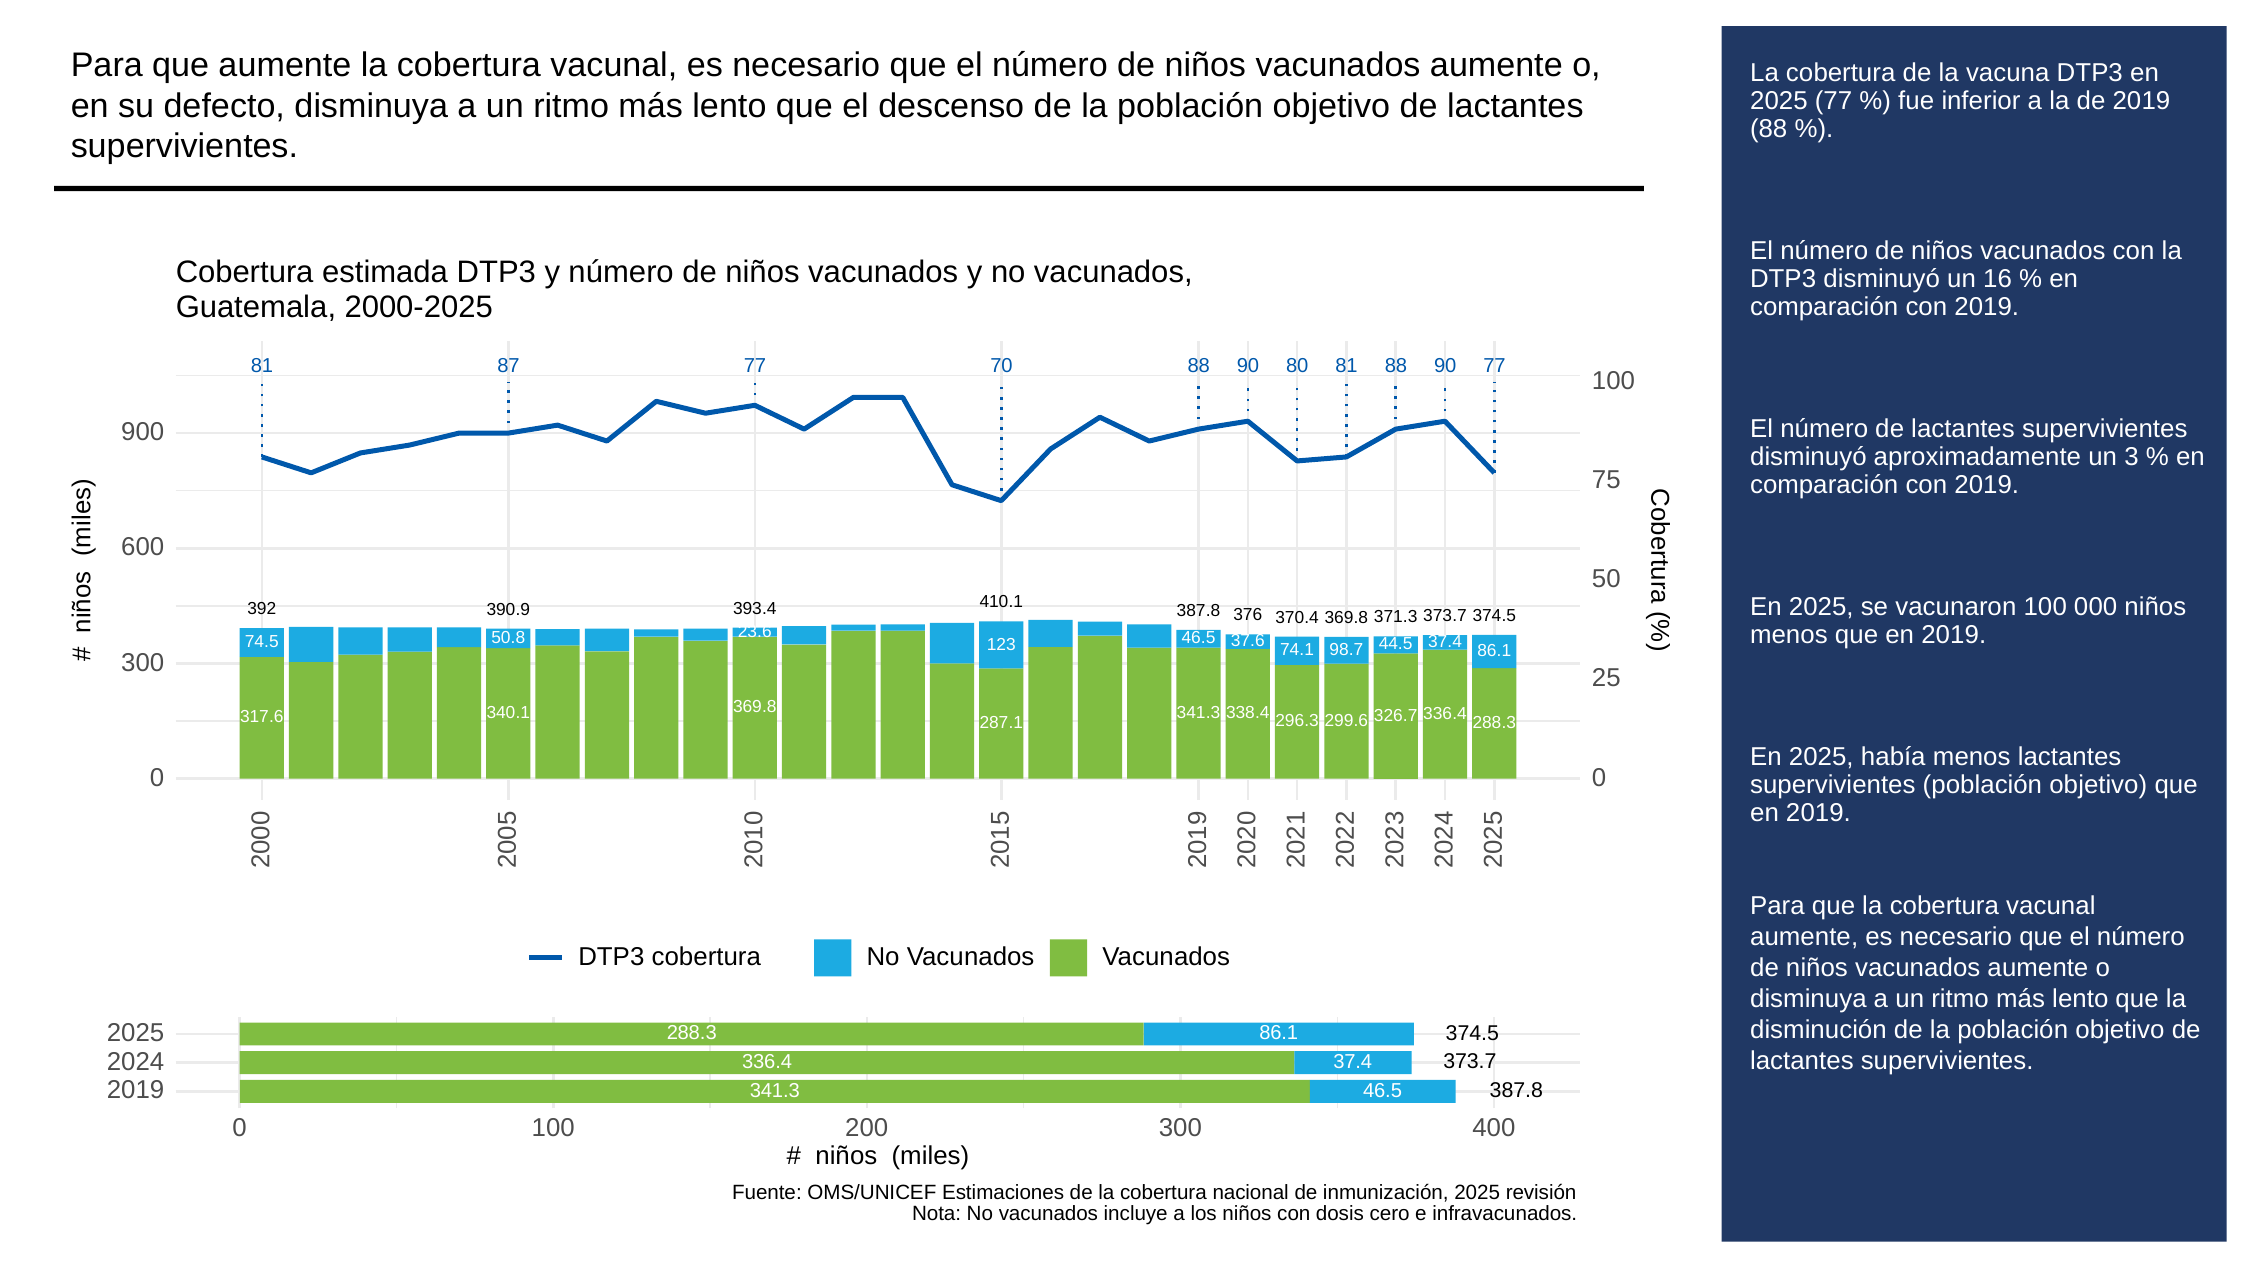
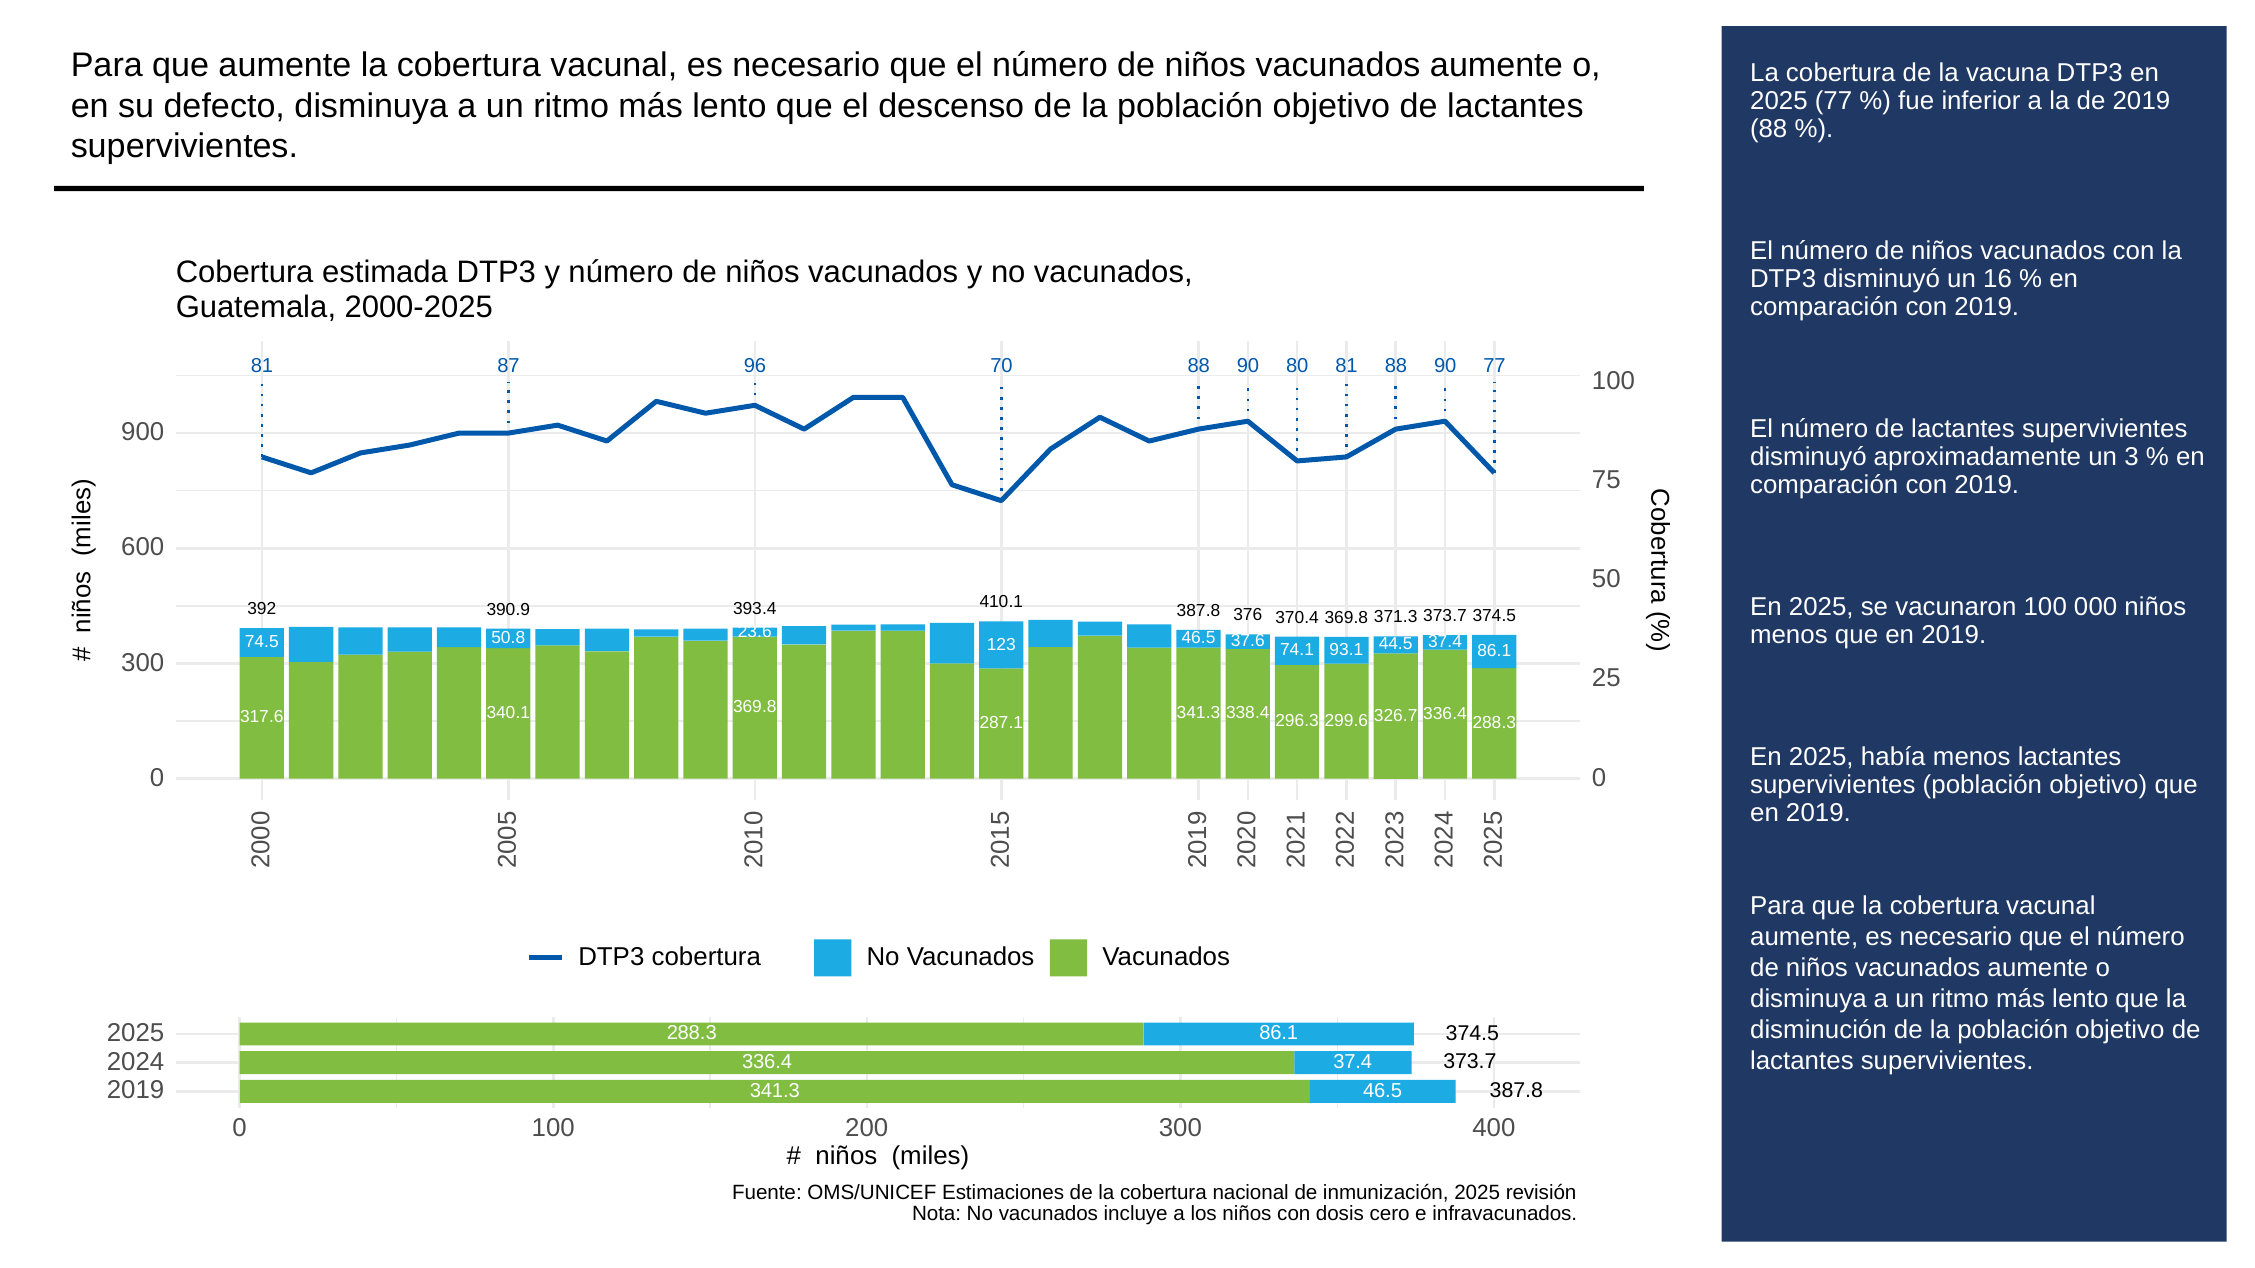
87 77: 77 -> 96
98.7: 98.7 -> 93.1
